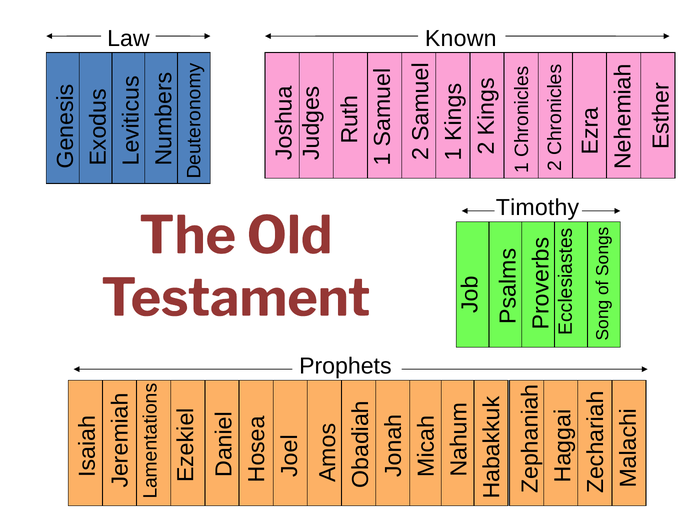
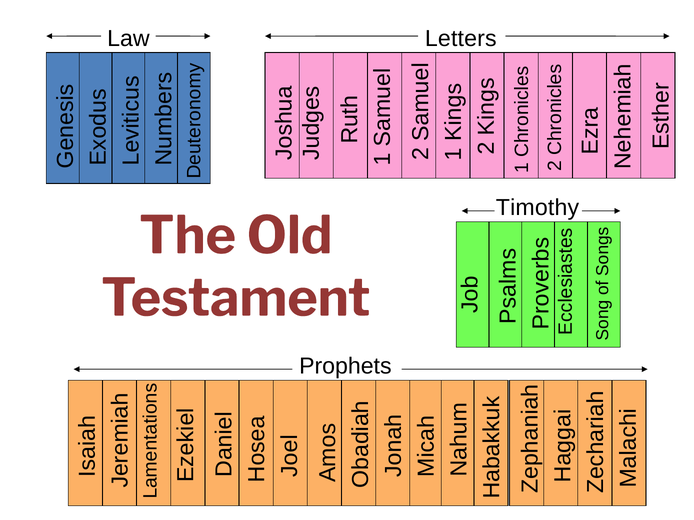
Known: Known -> Letters
